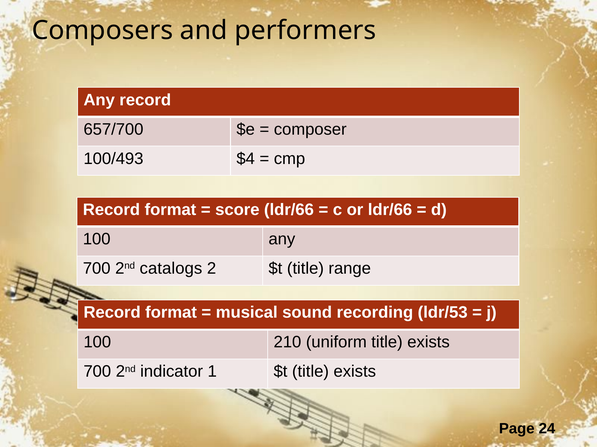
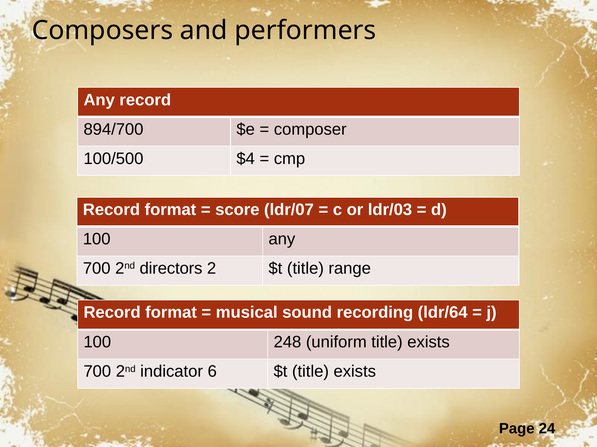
657/700: 657/700 -> 894/700
100/493: 100/493 -> 100/500
score ldr/66: ldr/66 -> ldr/07
or ldr/66: ldr/66 -> ldr/03
catalogs: catalogs -> directors
ldr/53: ldr/53 -> ldr/64
210: 210 -> 248
1: 1 -> 6
